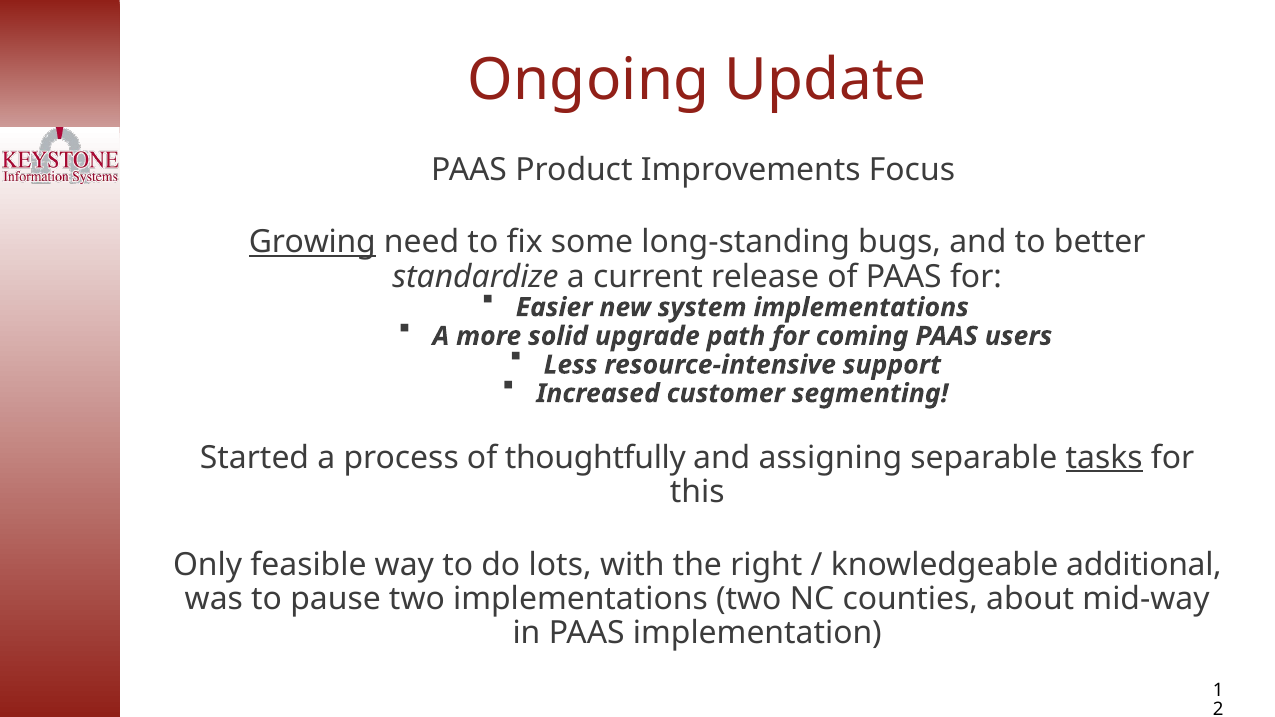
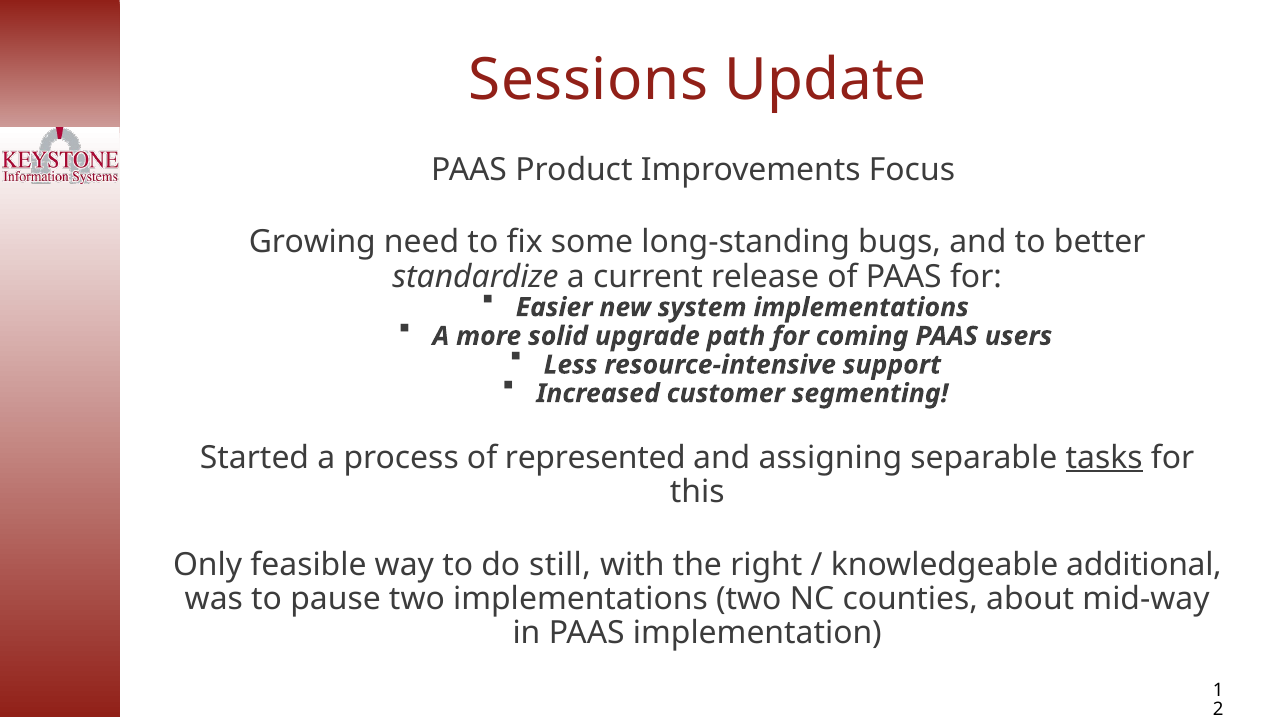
Ongoing: Ongoing -> Sessions
Growing underline: present -> none
thoughtfully: thoughtfully -> represented
lots: lots -> still
